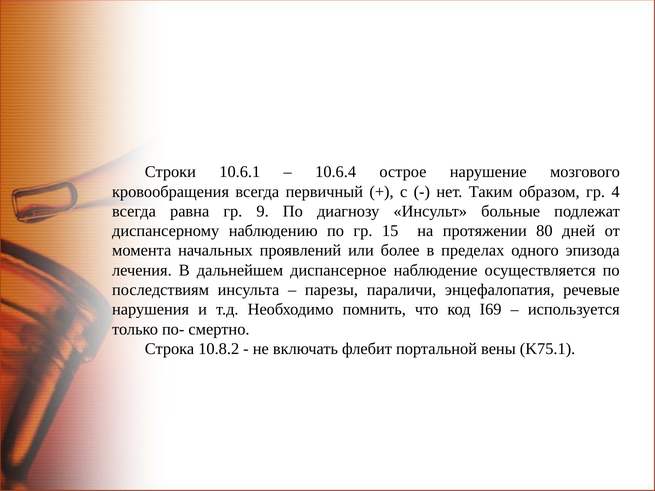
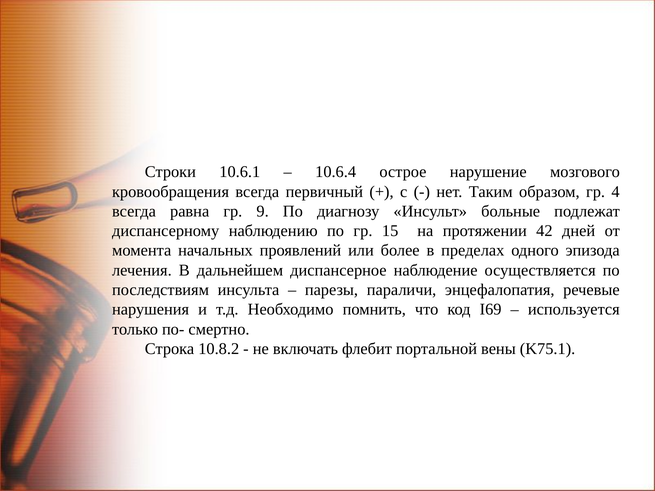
80: 80 -> 42
